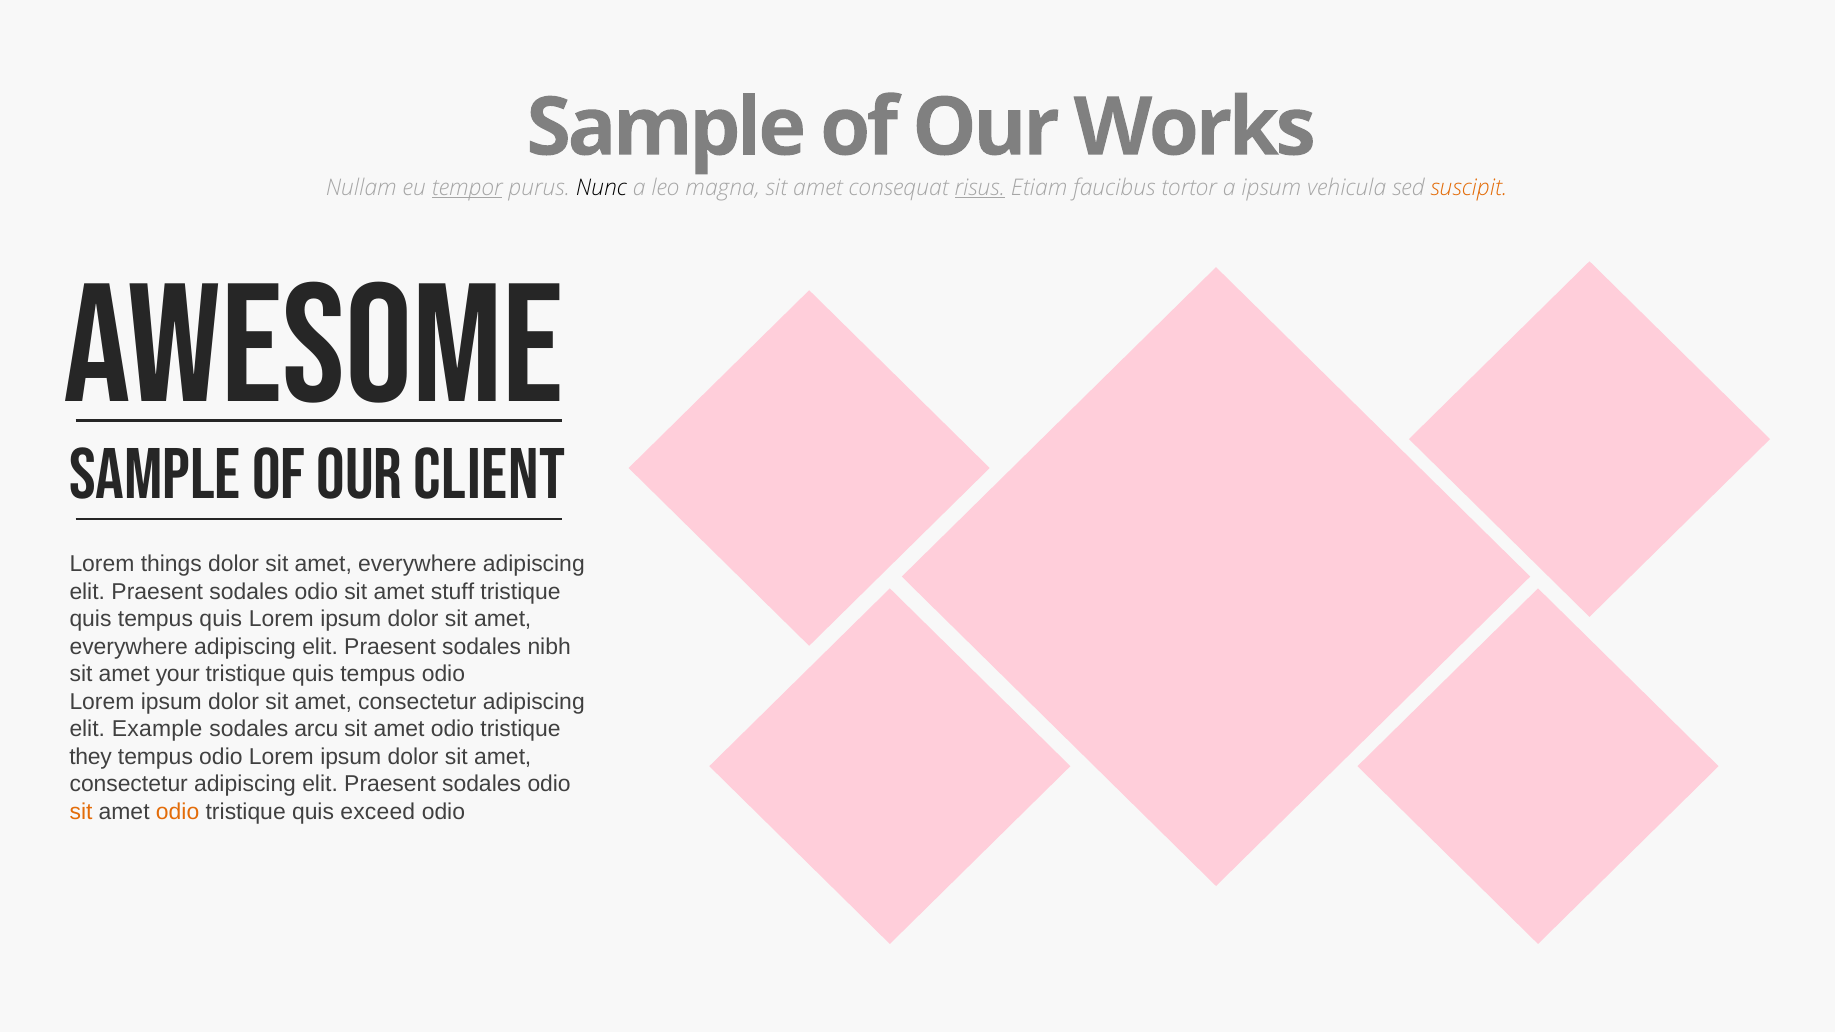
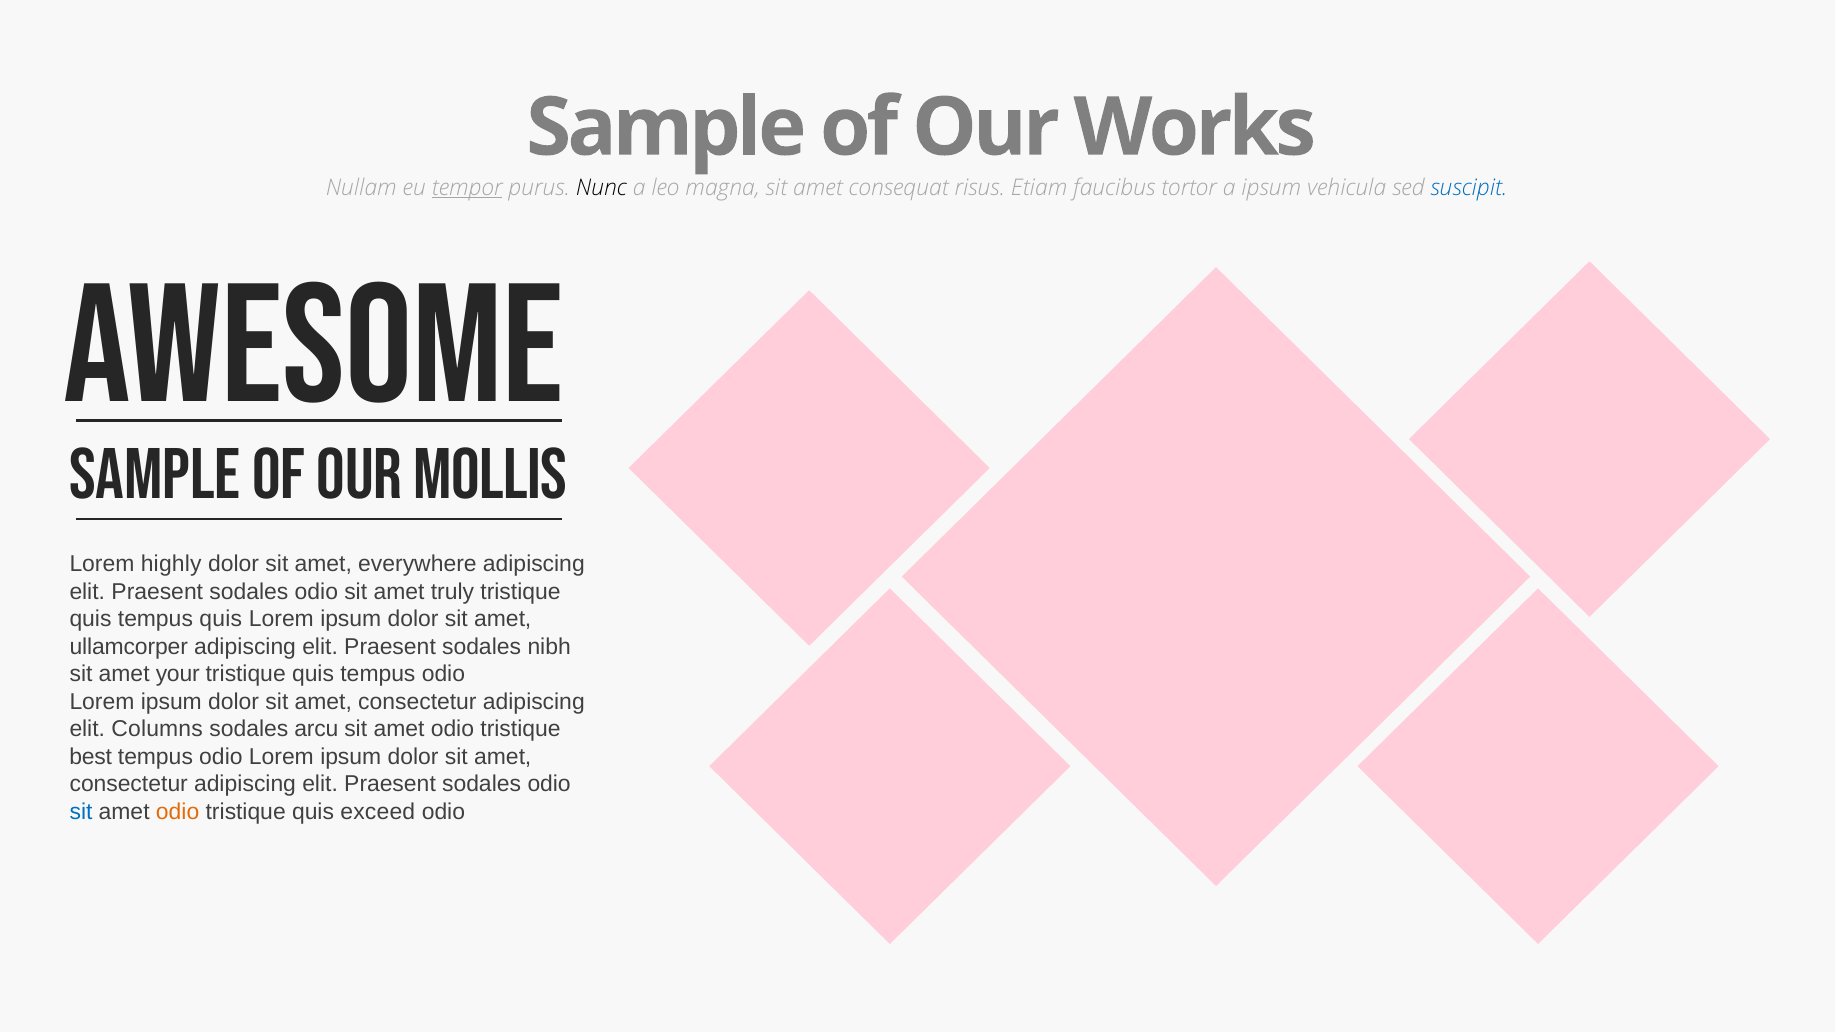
risus underline: present -> none
suscipit colour: orange -> blue
client: client -> mollis
things: things -> highly
stuff: stuff -> truly
everywhere at (129, 647): everywhere -> ullamcorper
Example: Example -> Columns
they: they -> best
sit at (81, 812) colour: orange -> blue
